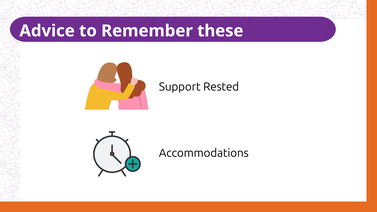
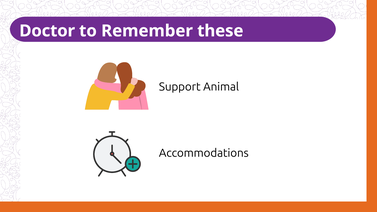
Advice: Advice -> Doctor
Rested: Rested -> Animal
